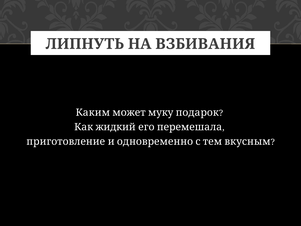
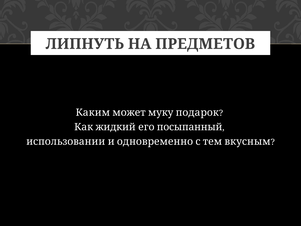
ВЗБИВАНИЯ: ВЗБИВАНИЯ -> ПРЕДМЕТОВ
перемешала: перемешала -> посыпанный
приготовление: приготовление -> использовании
